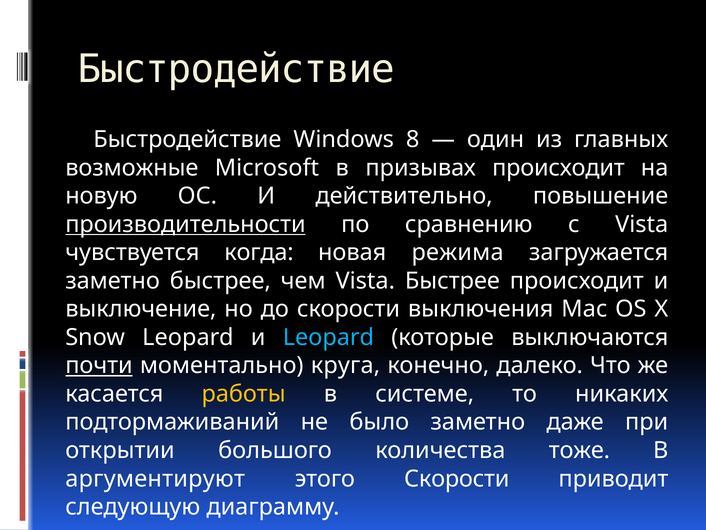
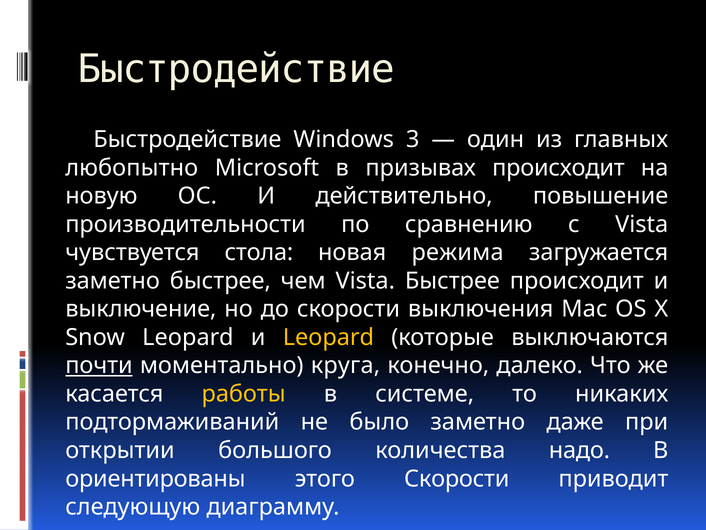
8: 8 -> 3
возможные: возможные -> любопытно
производительности underline: present -> none
когда: когда -> стола
Leopard at (328, 337) colour: light blue -> yellow
тоже: тоже -> надо
аргументируют: аргументируют -> ориентированы
